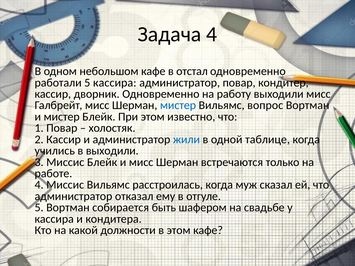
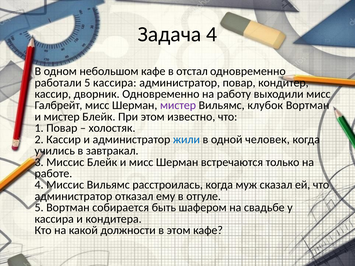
мистер at (178, 105) colour: blue -> purple
вопрос: вопрос -> клубок
таблице: таблице -> человек
в выходили: выходили -> завтракал
